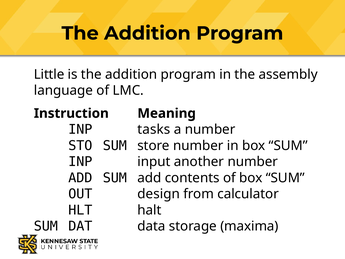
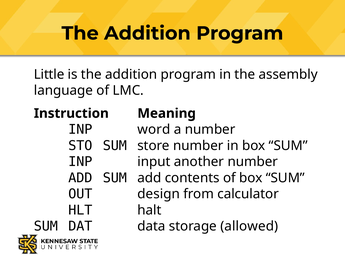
tasks: tasks -> word
maxima: maxima -> allowed
